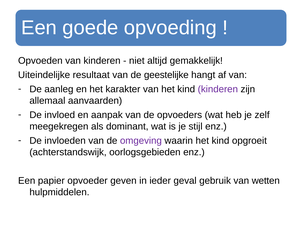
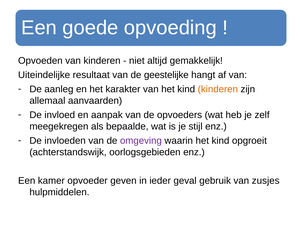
kinderen at (218, 89) colour: purple -> orange
dominant: dominant -> bepaalde
papier: papier -> kamer
wetten: wetten -> zusjes
